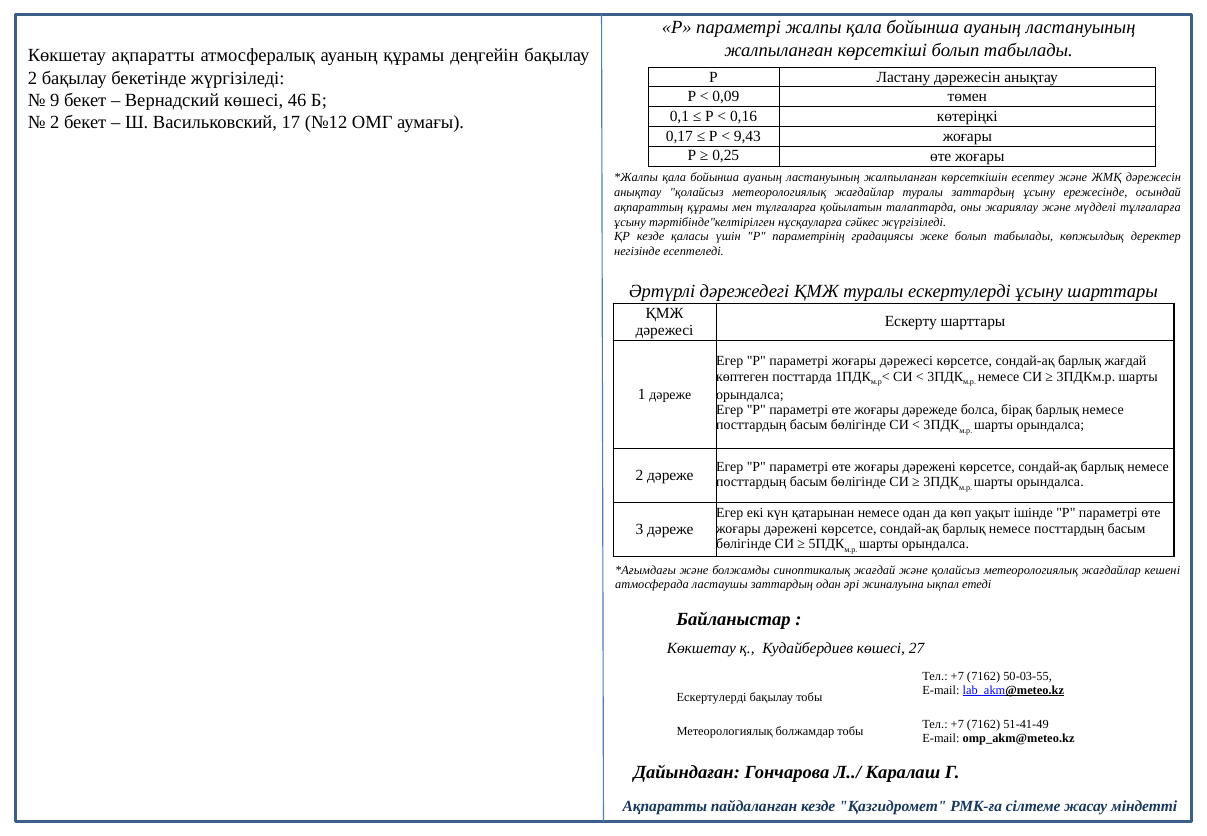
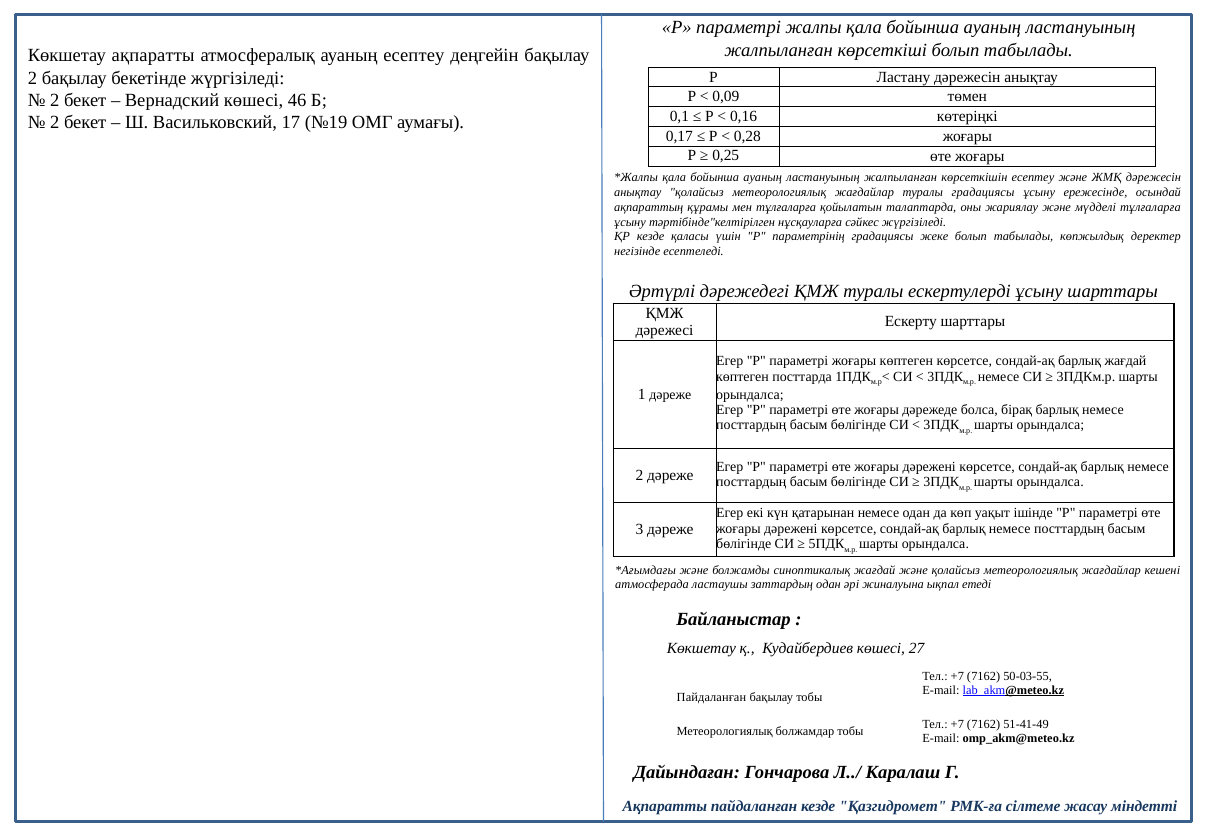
ауаның құрамы: құрамы -> есептеу
9 at (55, 100): 9 -> 2
№12: №12 -> №19
9,43: 9,43 -> 0,28
туралы заттардың: заттардың -> градациясы
жоғары дәрежесі: дәрежесі -> көптеген
Ескертулерді at (711, 697): Ескертулерді -> Пайдаланған
